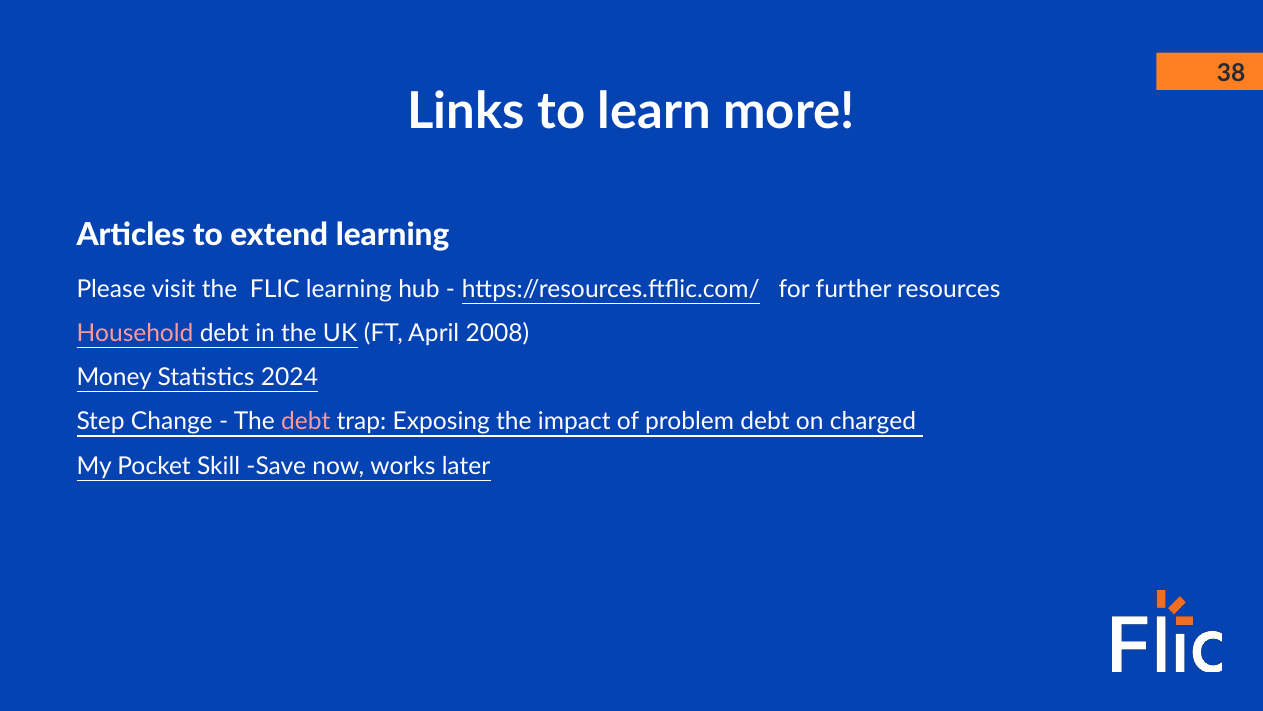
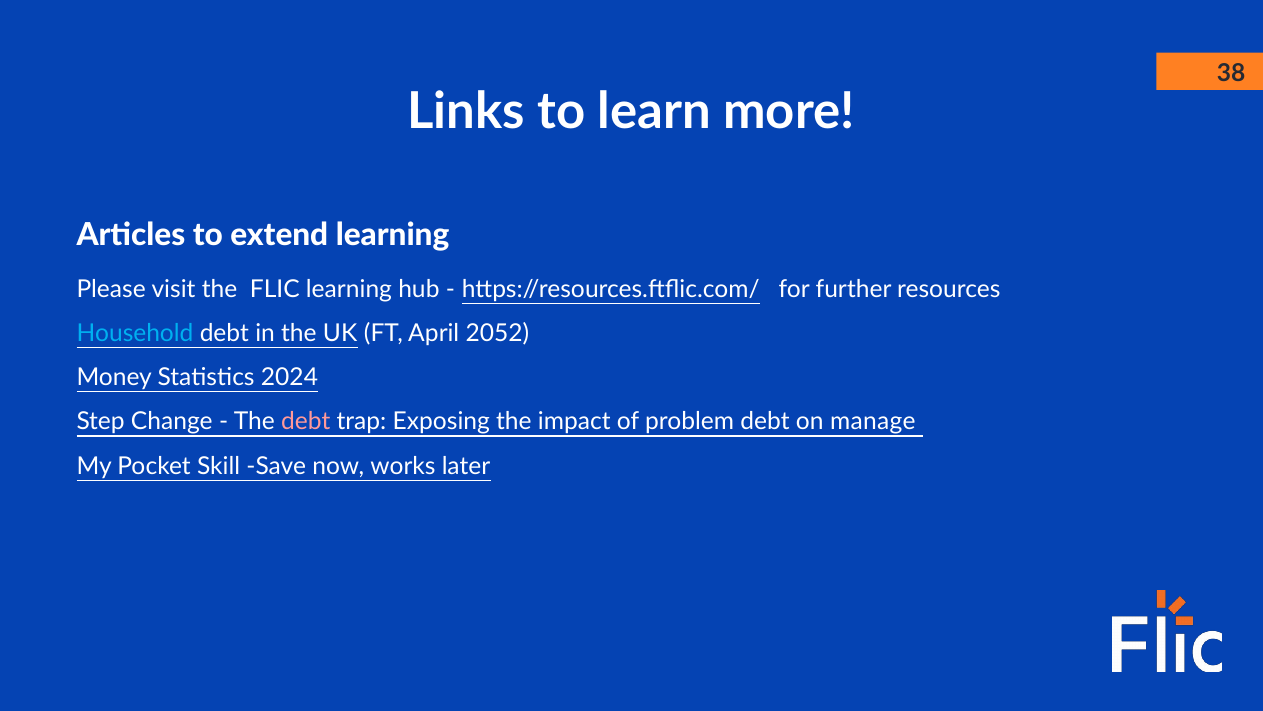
Household colour: pink -> light blue
2008: 2008 -> 2052
charged: charged -> manage
